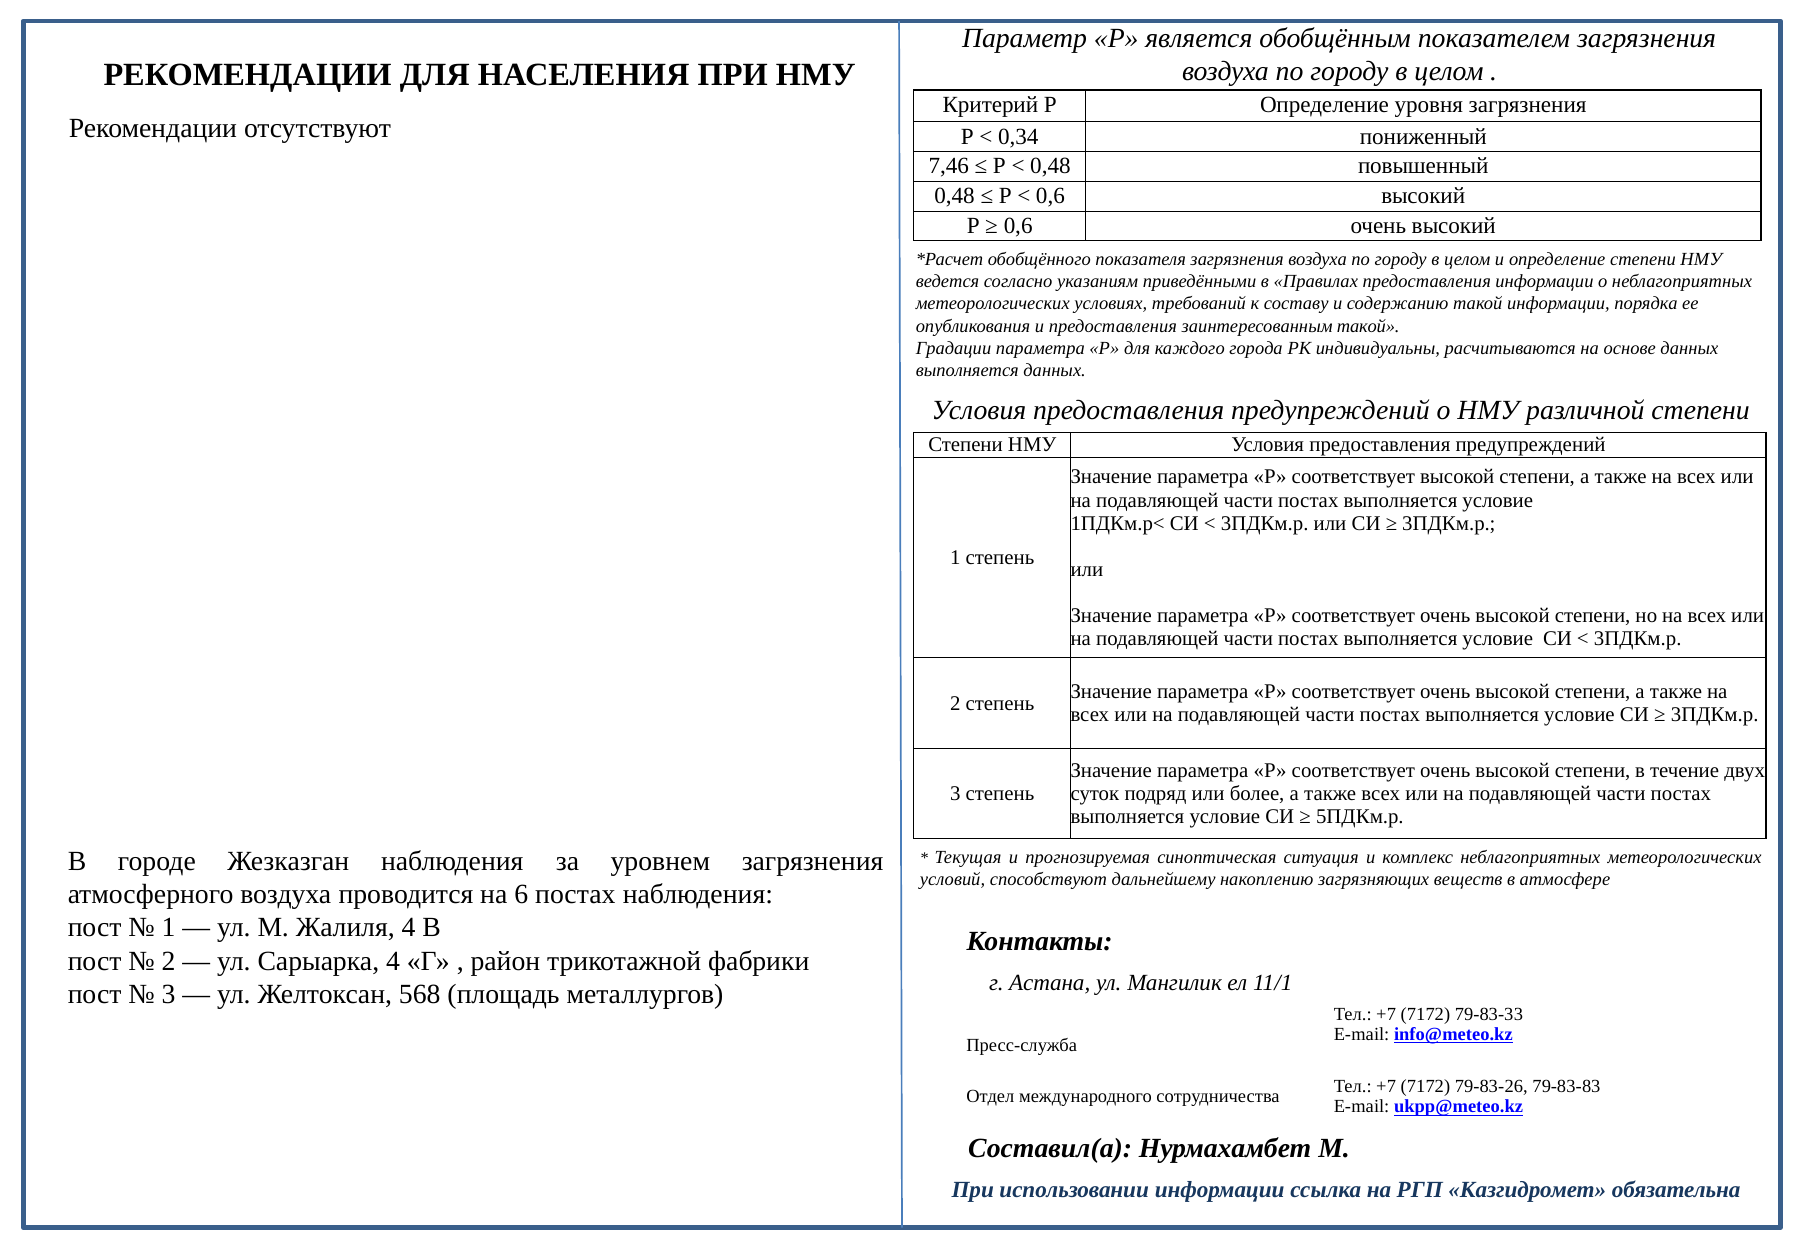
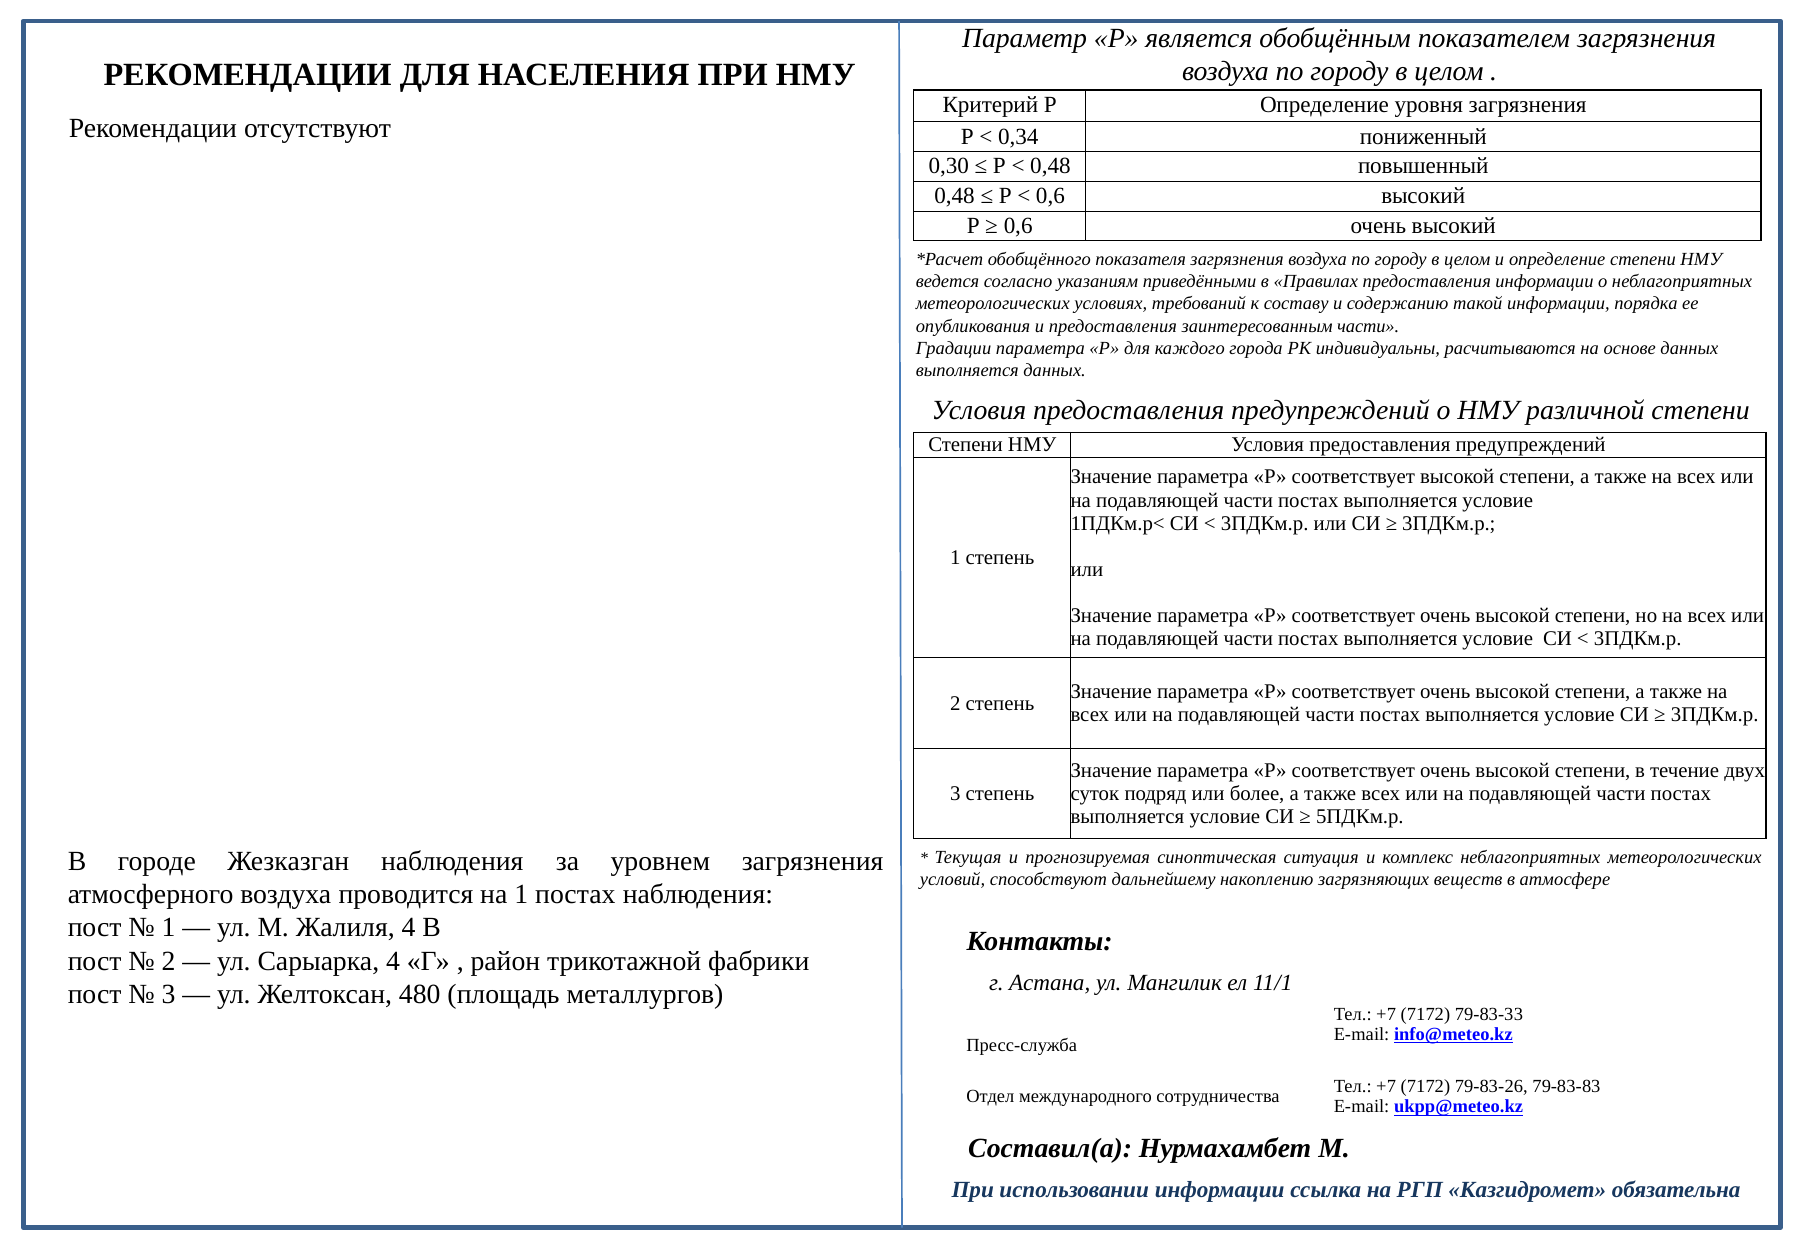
7,46: 7,46 -> 0,30
заинтересованным такой: такой -> части
на 6: 6 -> 1
568: 568 -> 480
